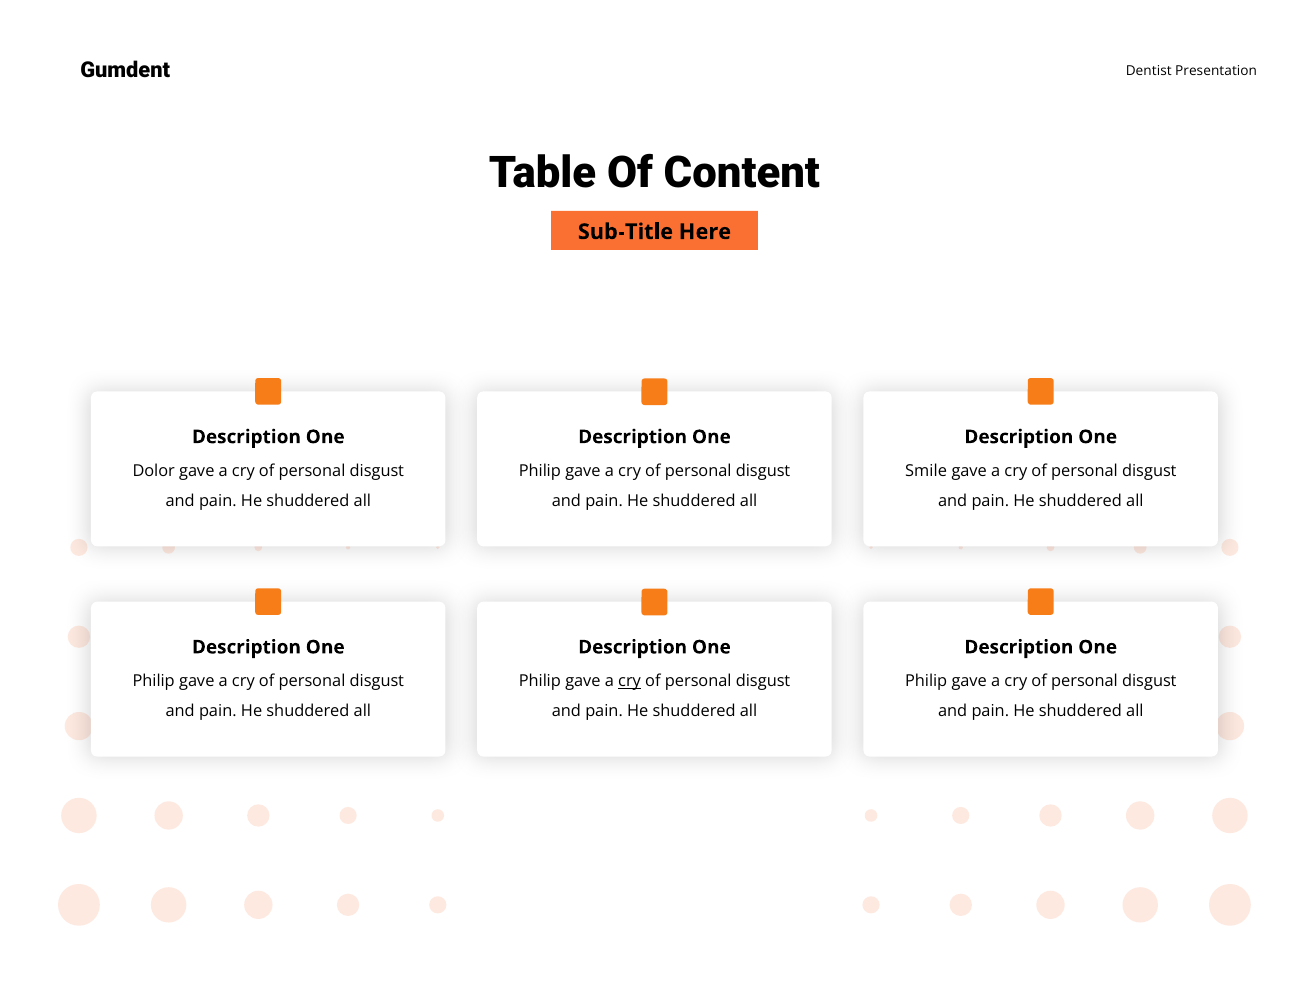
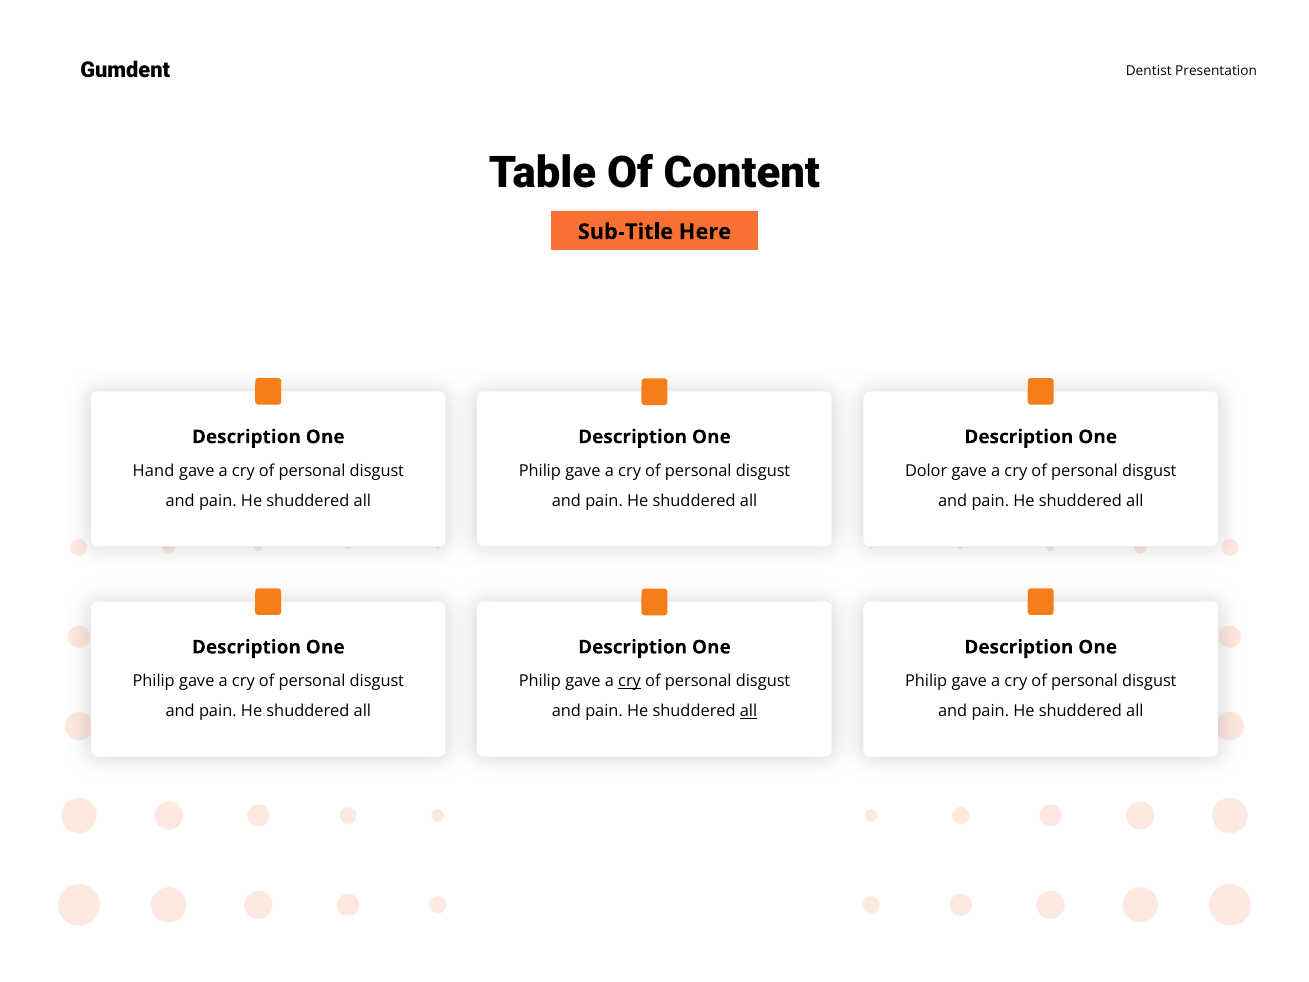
Dolor: Dolor -> Hand
Smile: Smile -> Dolor
all at (749, 711) underline: none -> present
